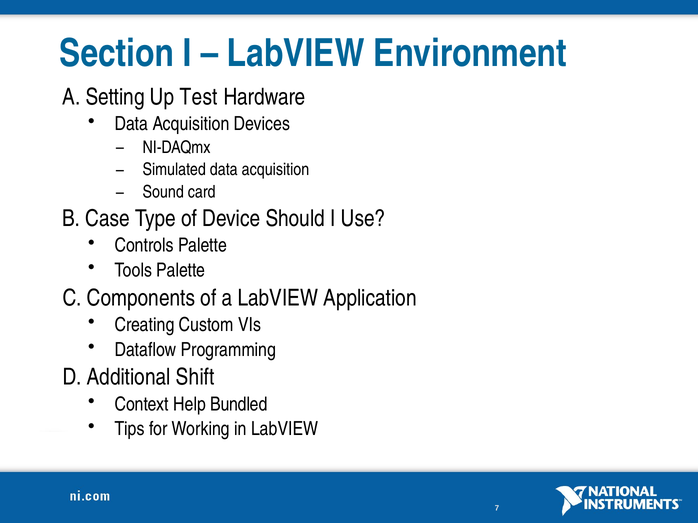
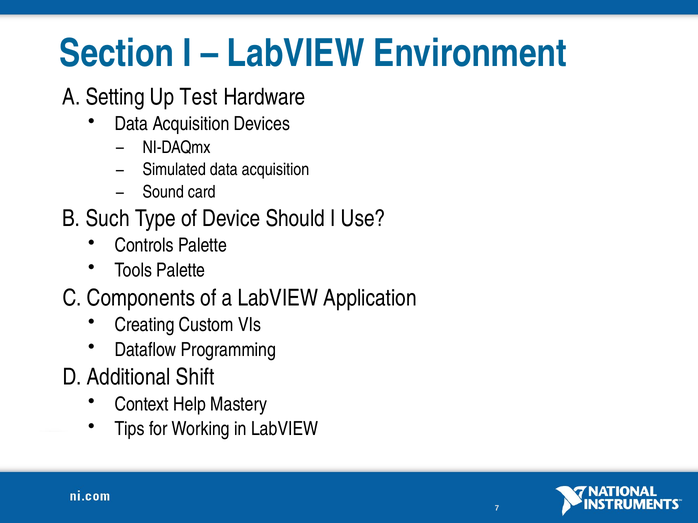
Case: Case -> Such
Bundled: Bundled -> Mastery
